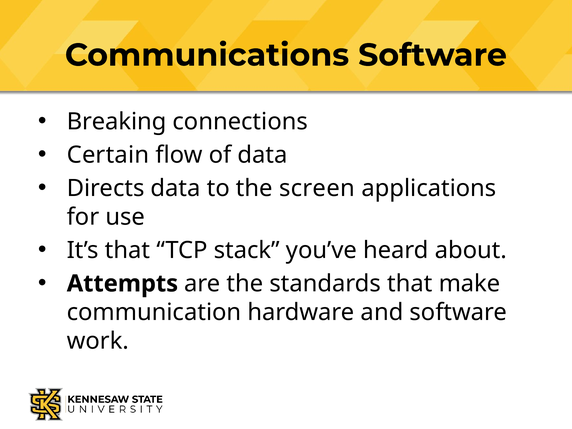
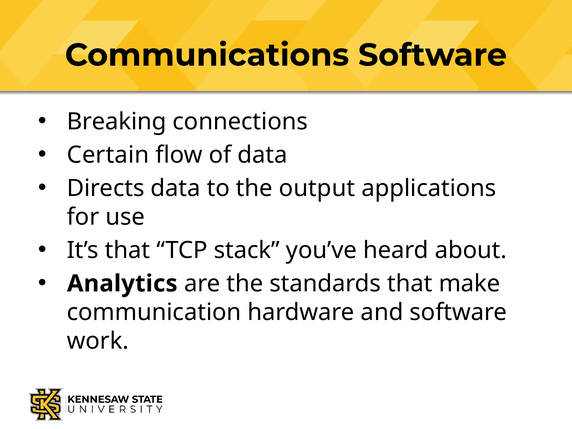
screen: screen -> output
Attempts: Attempts -> Analytics
